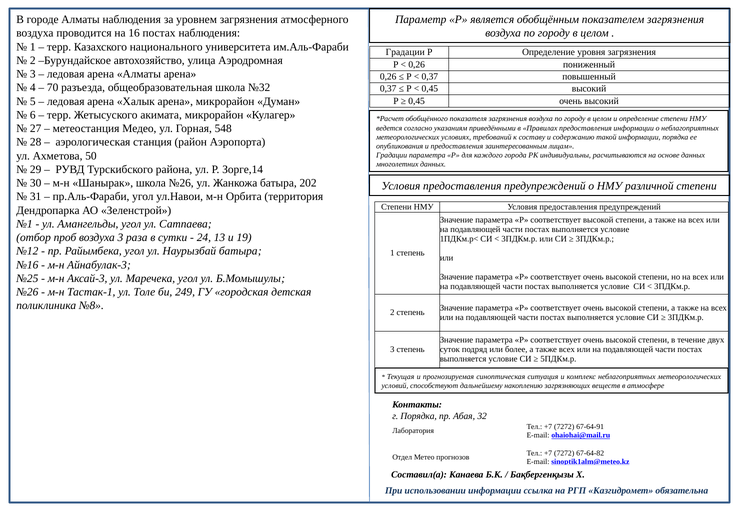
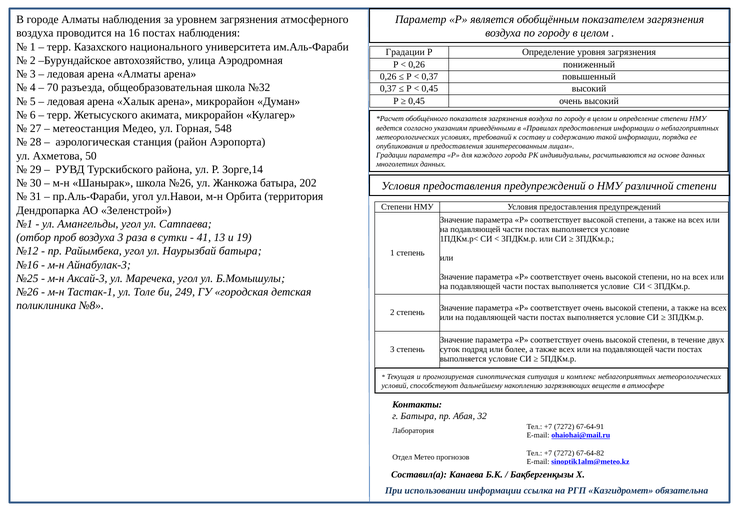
24: 24 -> 41
г Порядка: Порядка -> Батыра
